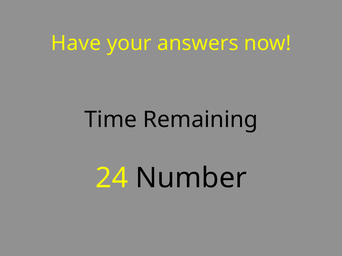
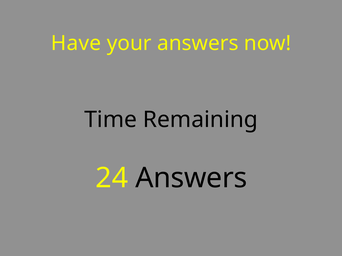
24 Number: Number -> Answers
